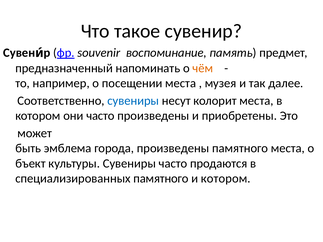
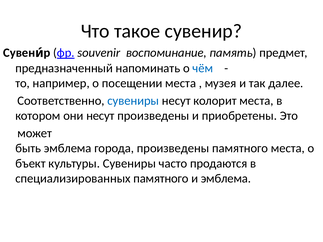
чём colour: orange -> blue
они часто: часто -> несут
и котором: котором -> эмблема
